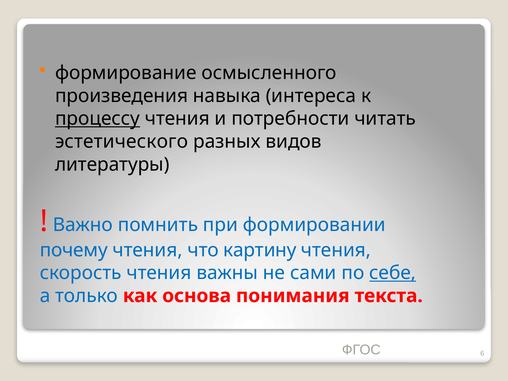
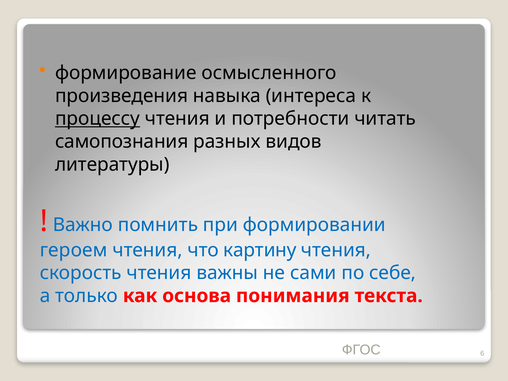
эстетического: эстетического -> самопознания
почему: почему -> героем
себе underline: present -> none
